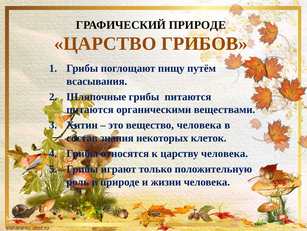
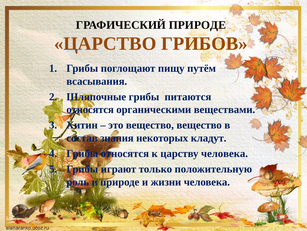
питаются at (90, 109): питаются -> относятся
вещество человека: человека -> вещество
клеток: клеток -> кладут
